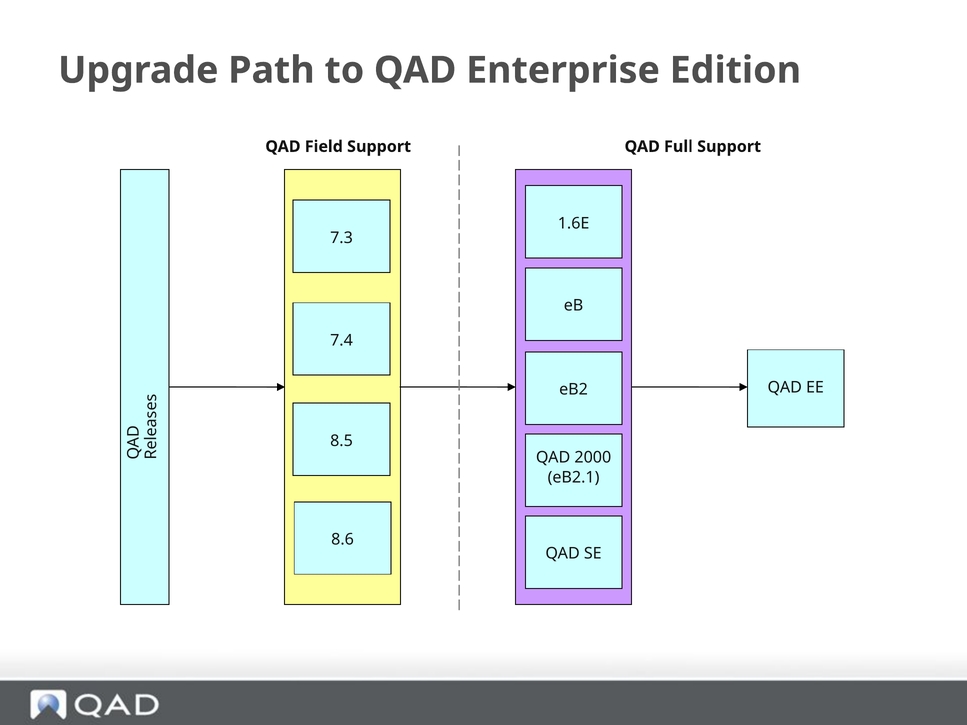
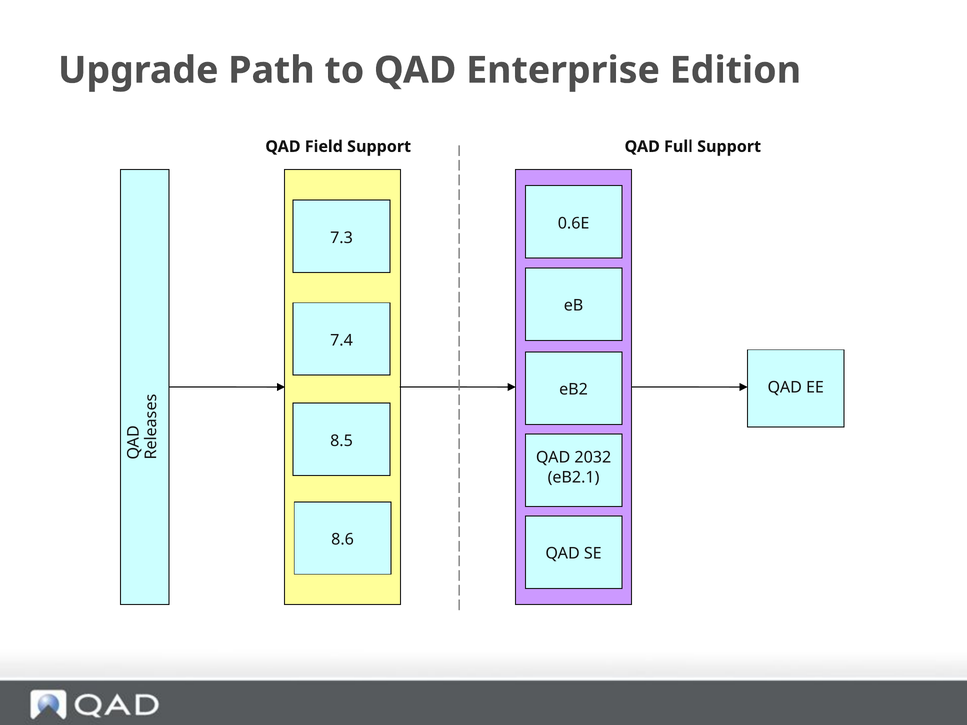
1.6E: 1.6E -> 0.6E
2000: 2000 -> 2032
